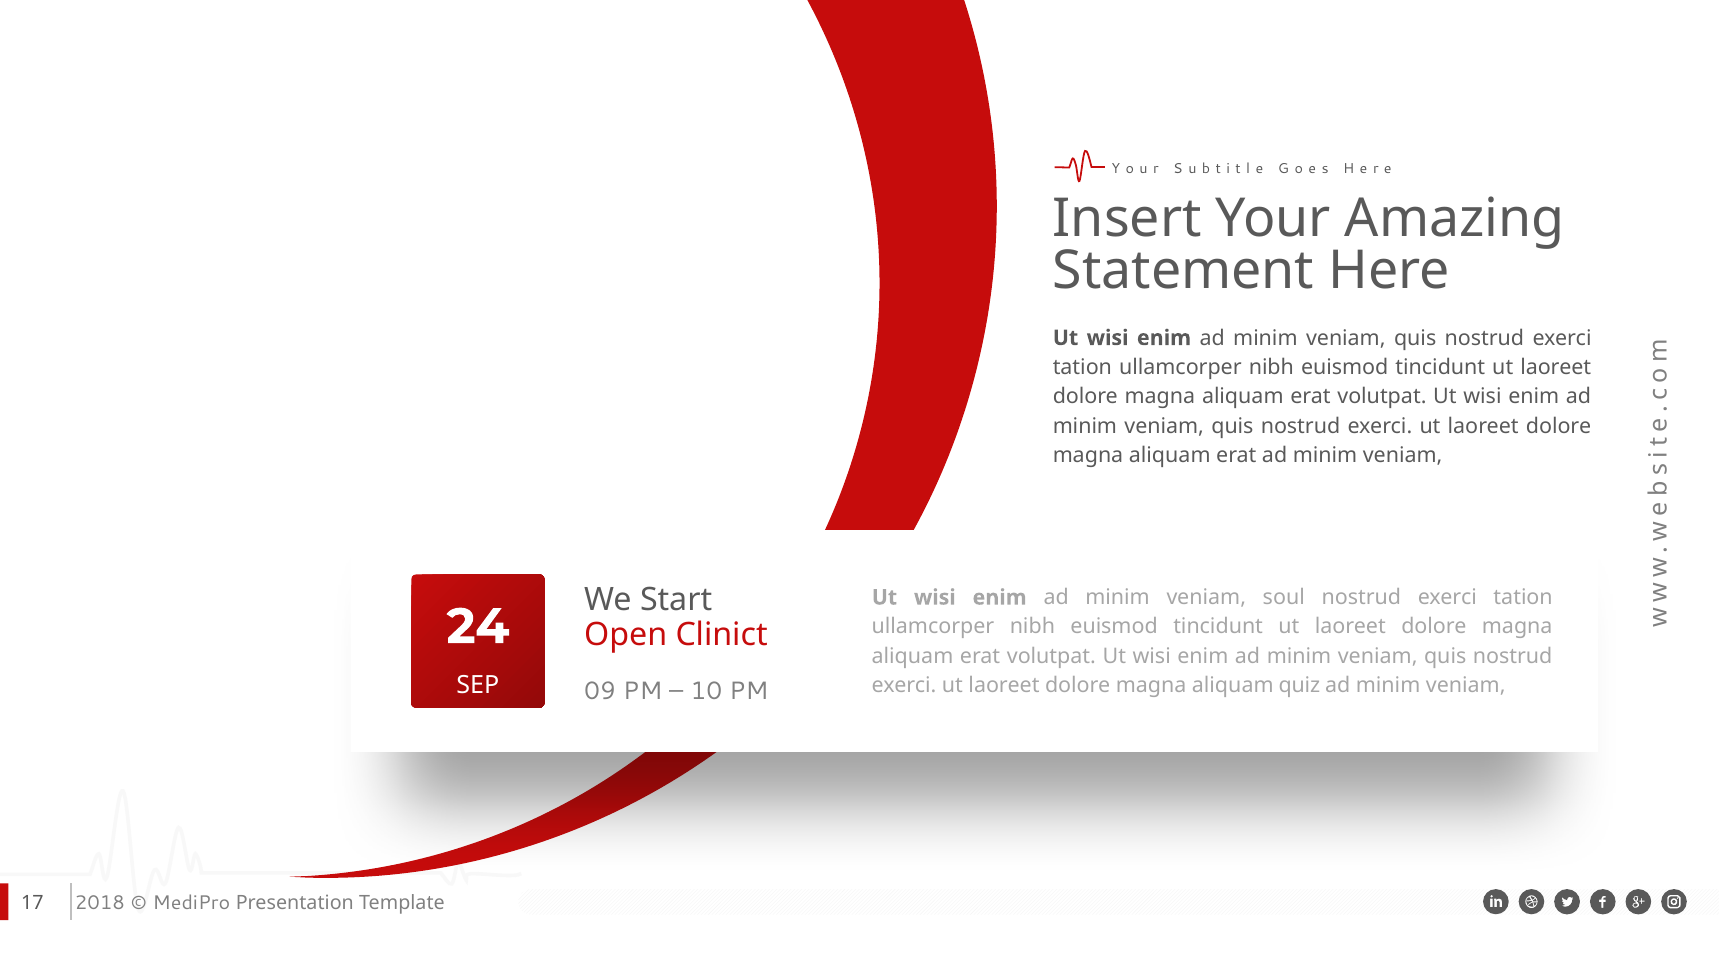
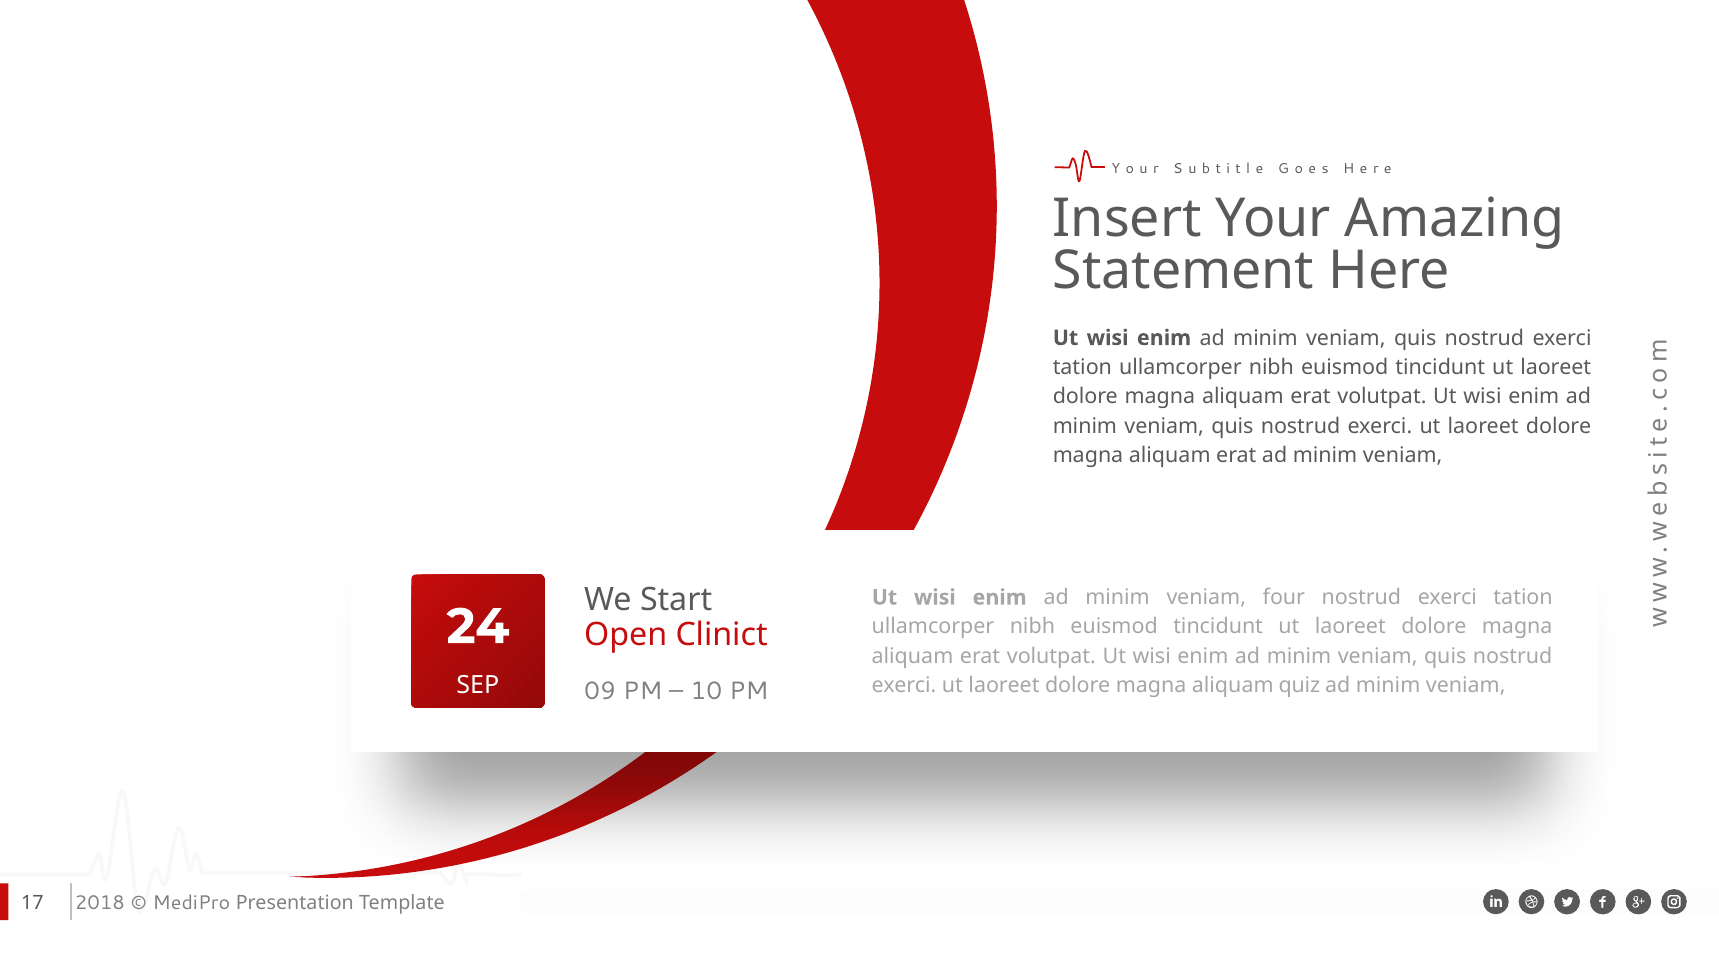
soul: soul -> four
